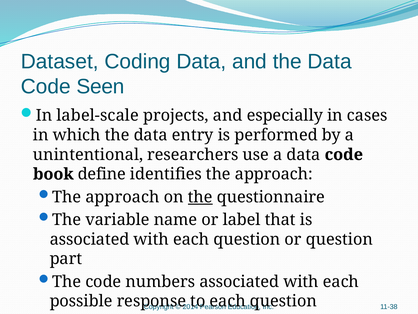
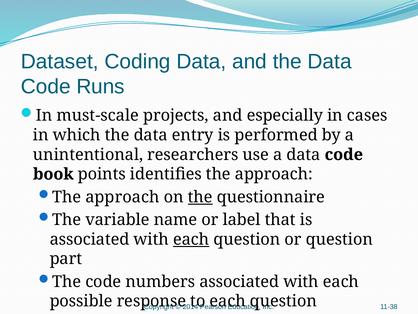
Seen: Seen -> Runs
label-scale: label-scale -> must-scale
define: define -> points
each at (191, 239) underline: none -> present
